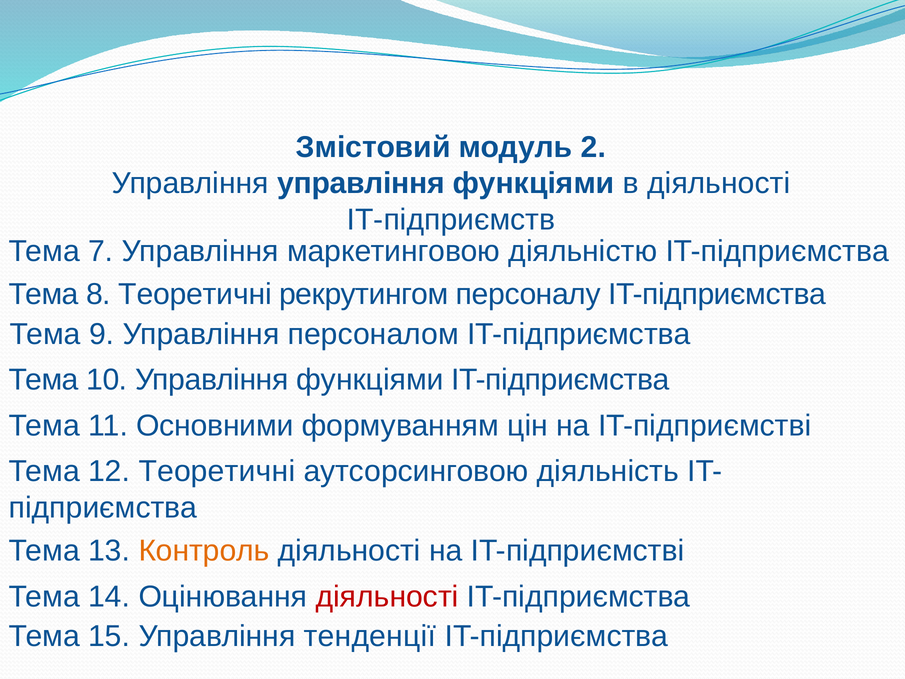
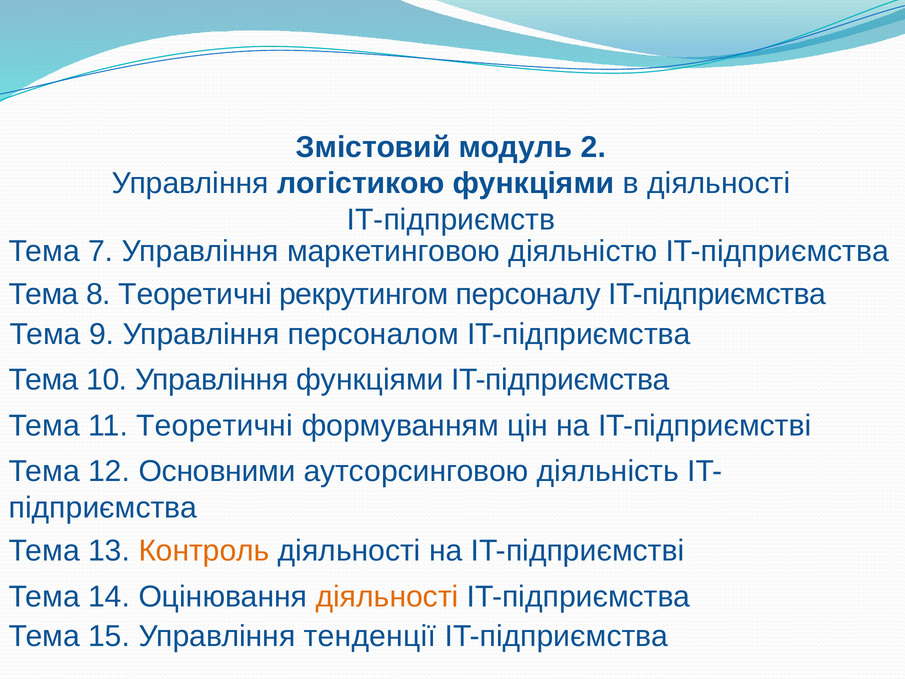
Управління управління: управління -> логістикою
11 Основними: Основними -> Теоретичні
12 Теоретичні: Теоретичні -> Основними
діяльності at (387, 596) colour: red -> orange
